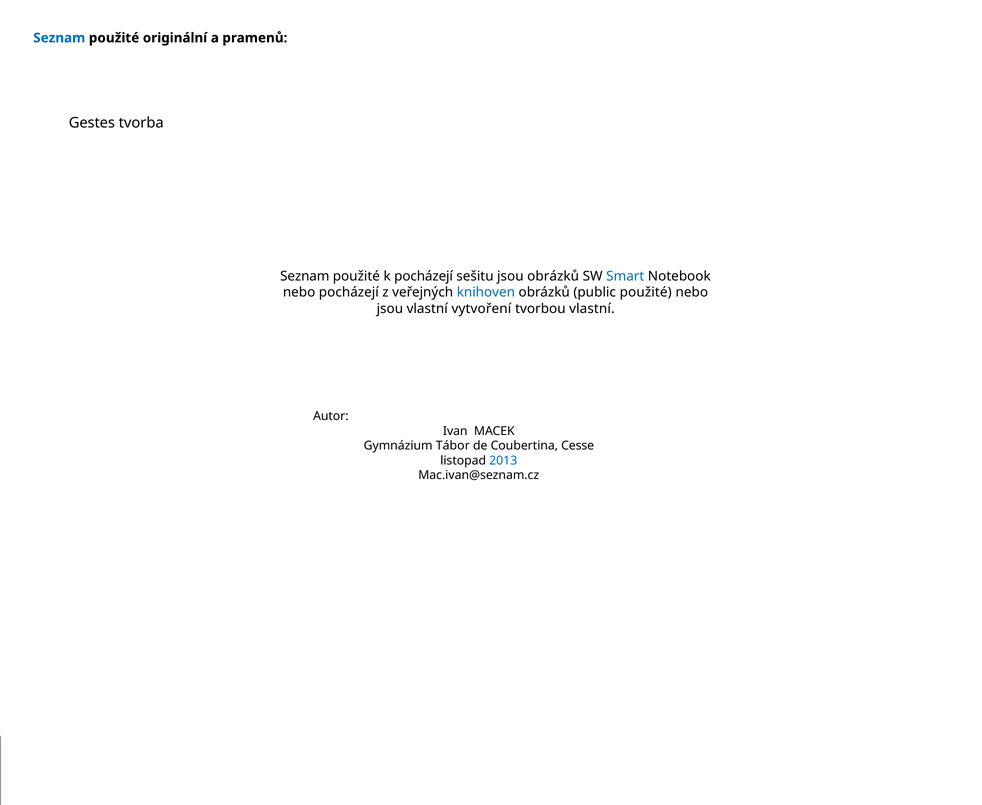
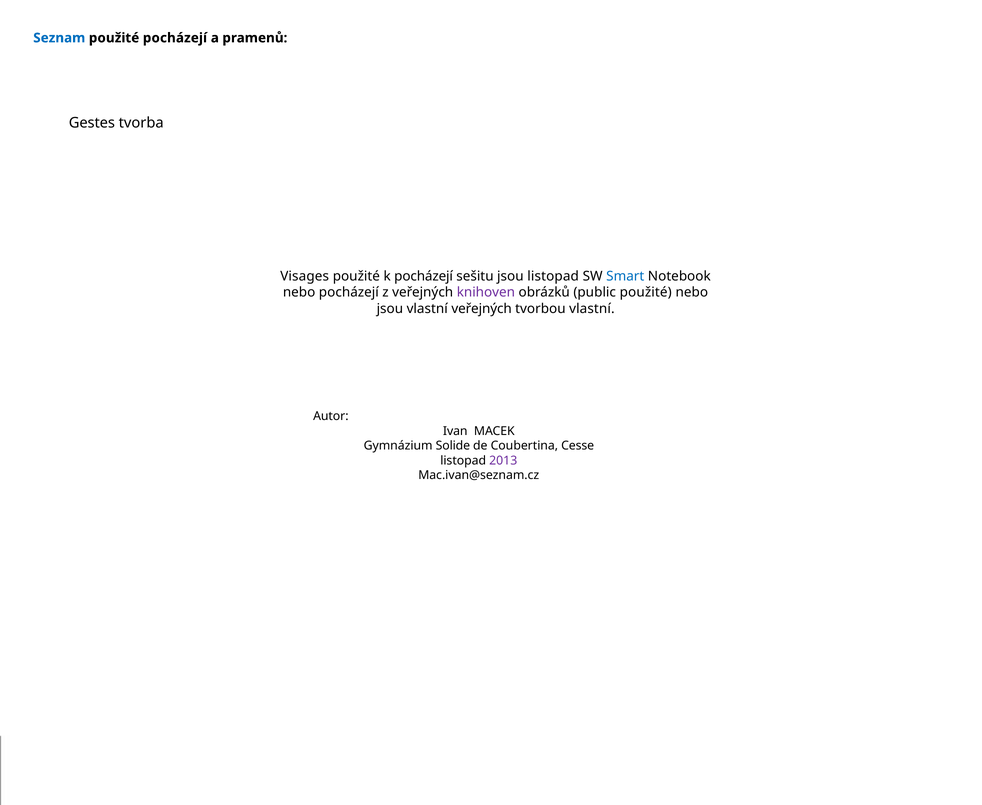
použité originální: originální -> pocházejí
Seznam at (305, 276): Seznam -> Visages
jsou obrázků: obrázků -> listopad
knihoven colour: blue -> purple
vlastní vytvoření: vytvoření -> veřejných
Tábor: Tábor -> Solide
2013 colour: blue -> purple
